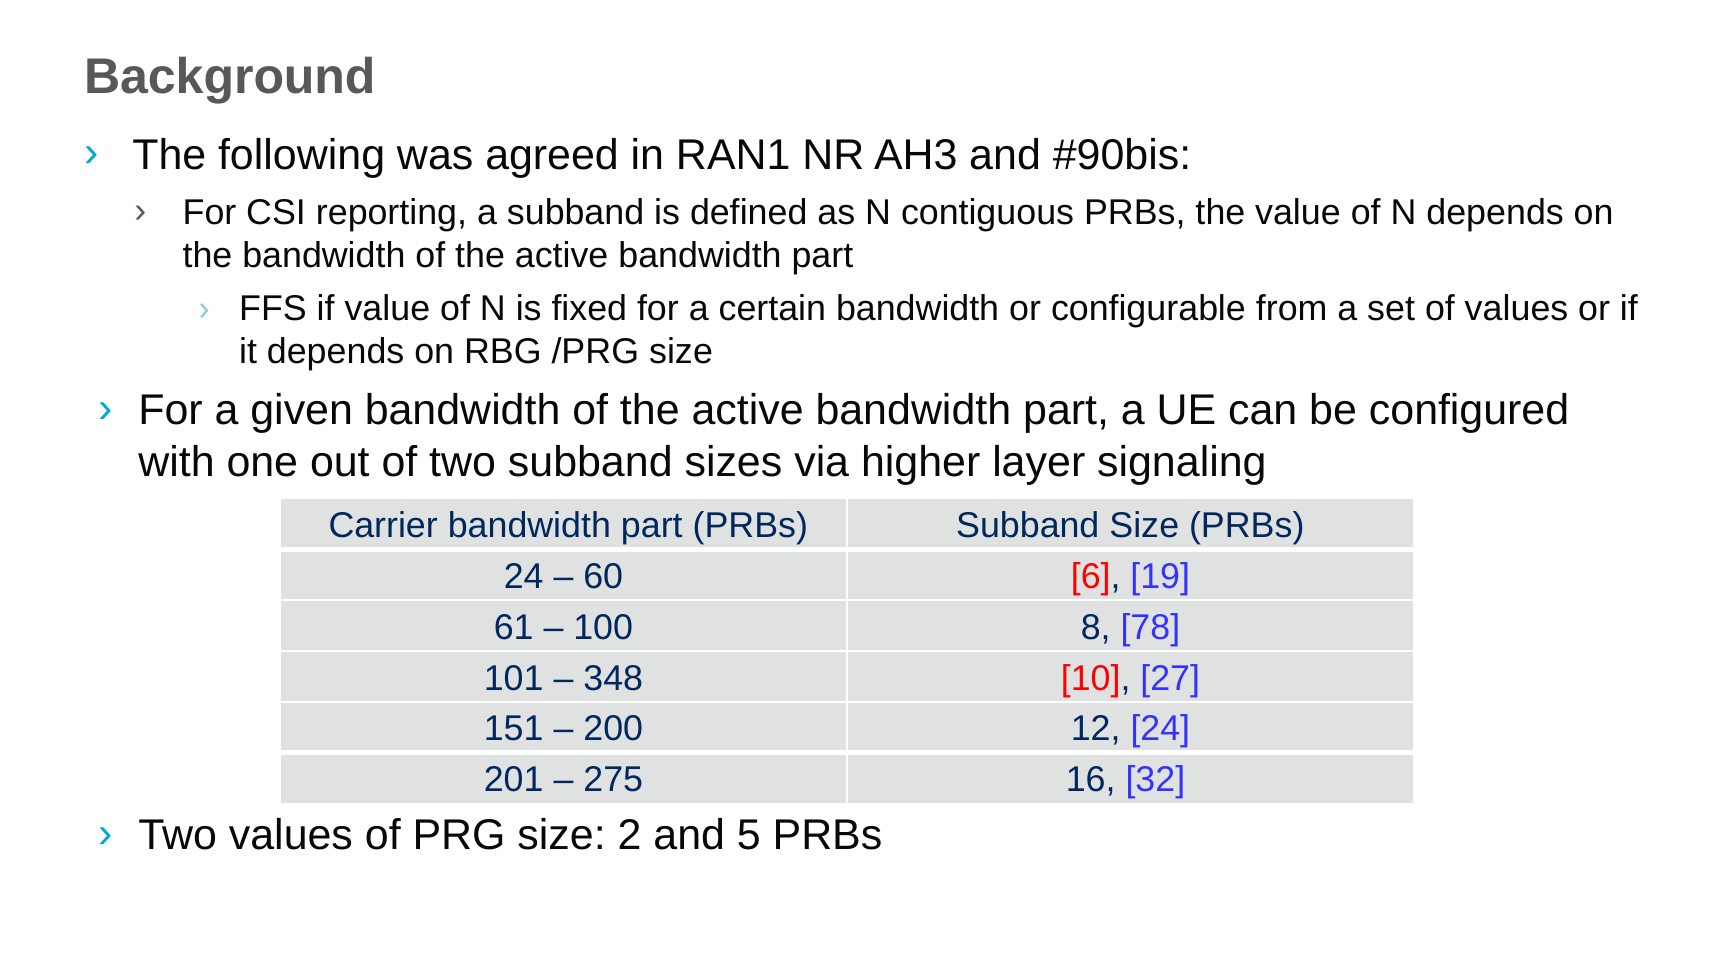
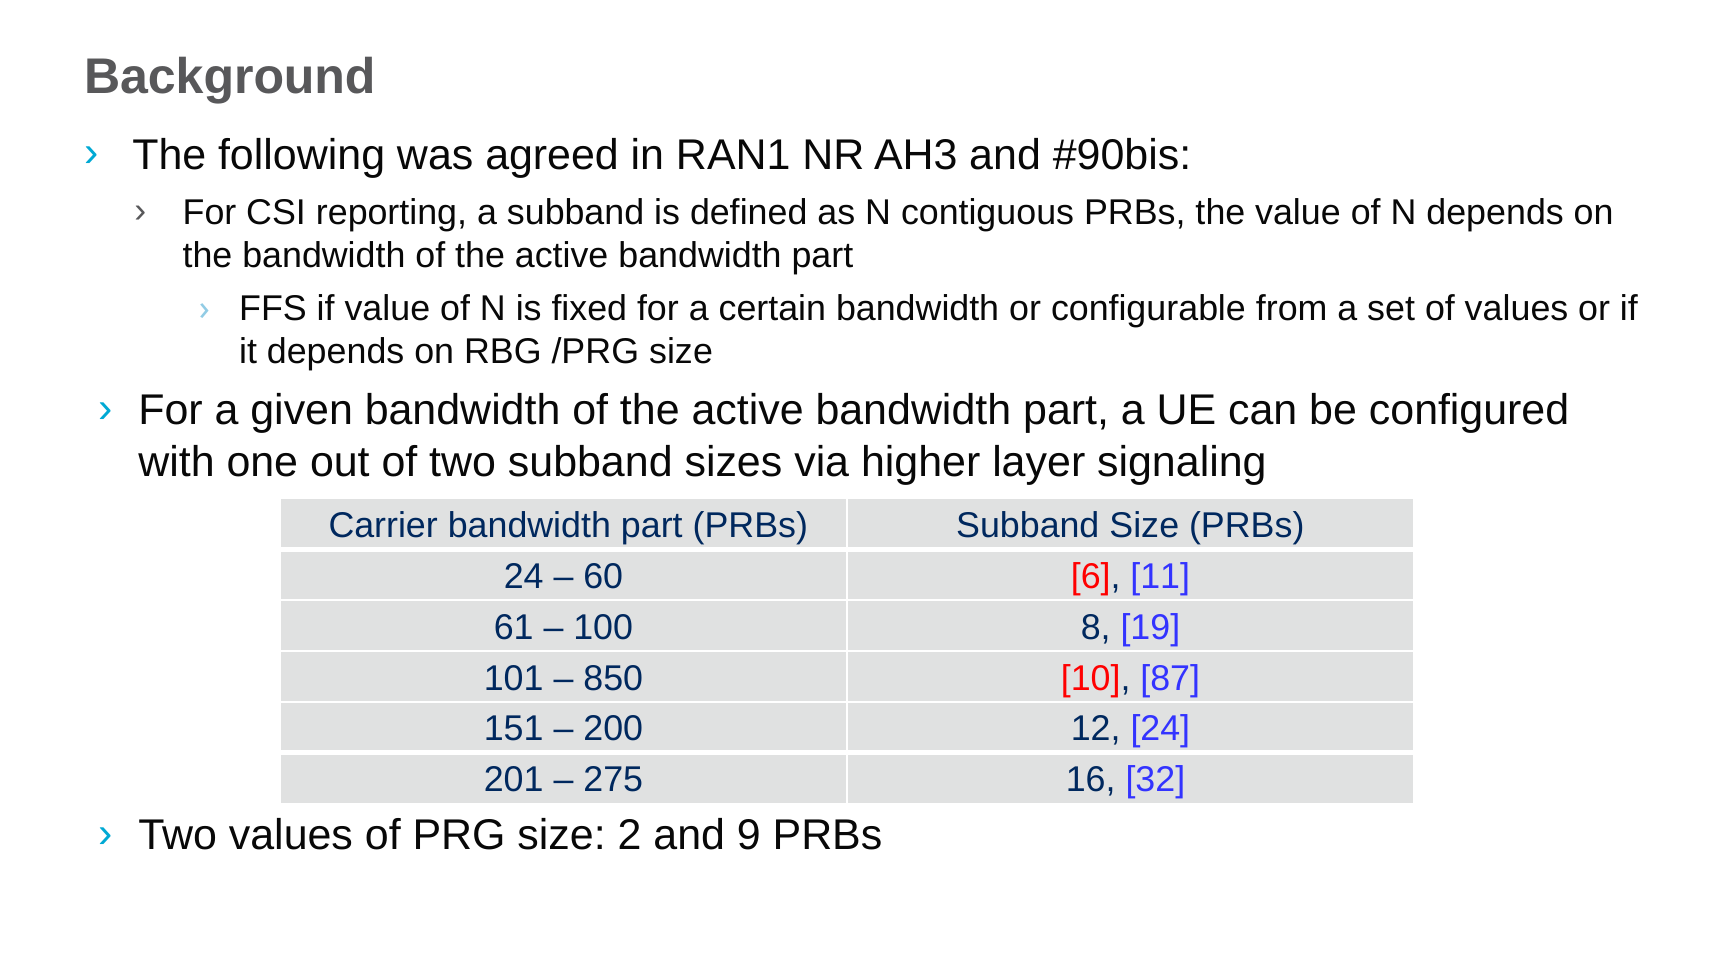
19: 19 -> 11
78: 78 -> 19
348: 348 -> 850
27: 27 -> 87
5: 5 -> 9
